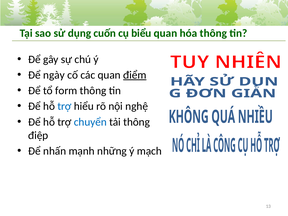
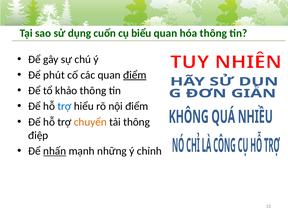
ngày: ngày -> phút
form: form -> khảo
nội nghệ: nghệ -> điểm
chuyển colour: blue -> orange
nhấn underline: none -> present
mạch: mạch -> chỉnh
